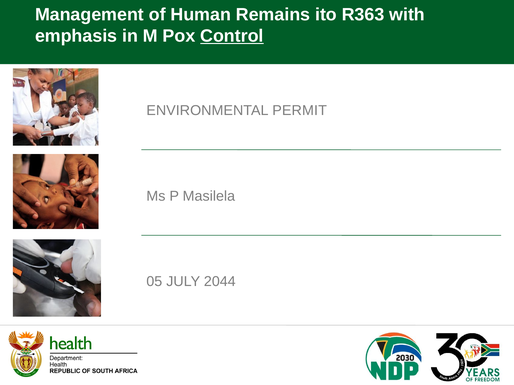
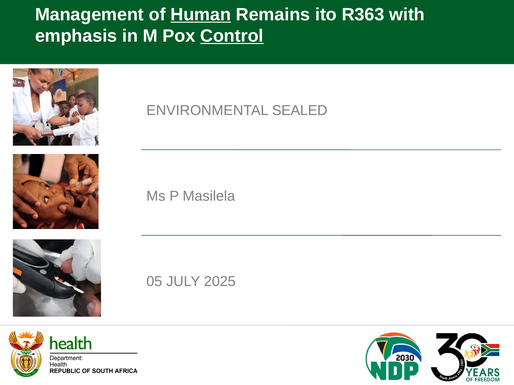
Human underline: none -> present
PERMIT: PERMIT -> SEALED
2044: 2044 -> 2025
